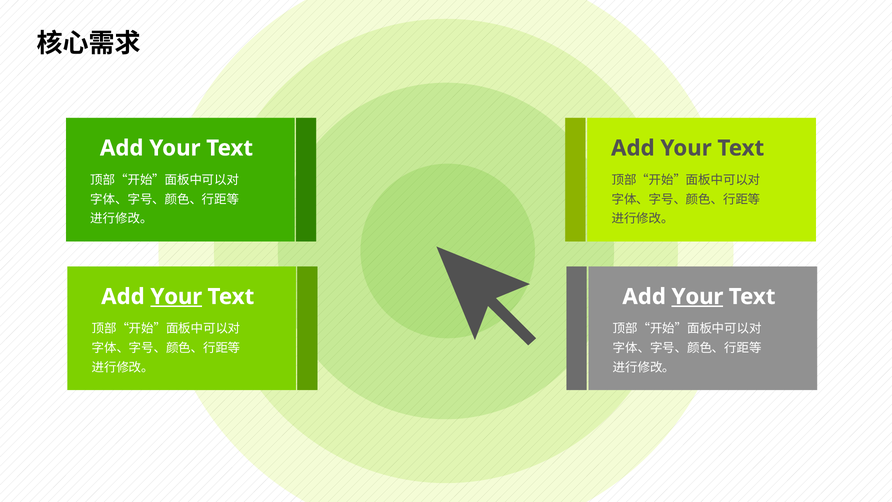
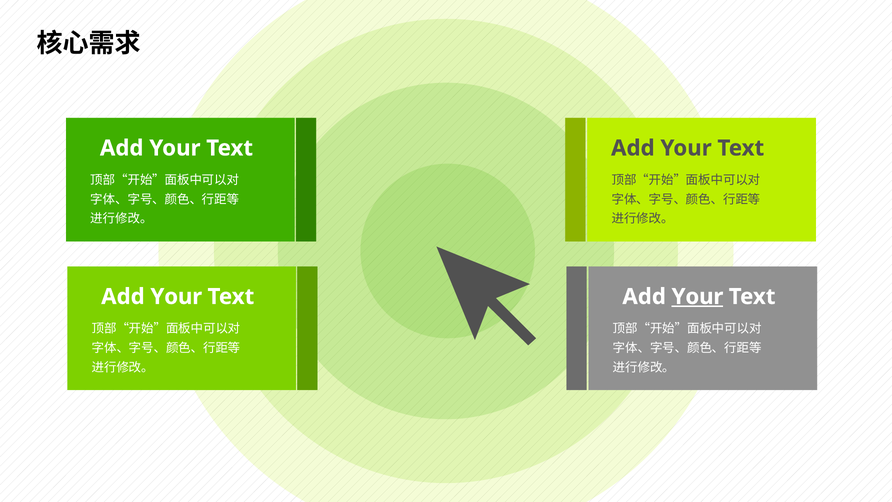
Your at (176, 297) underline: present -> none
